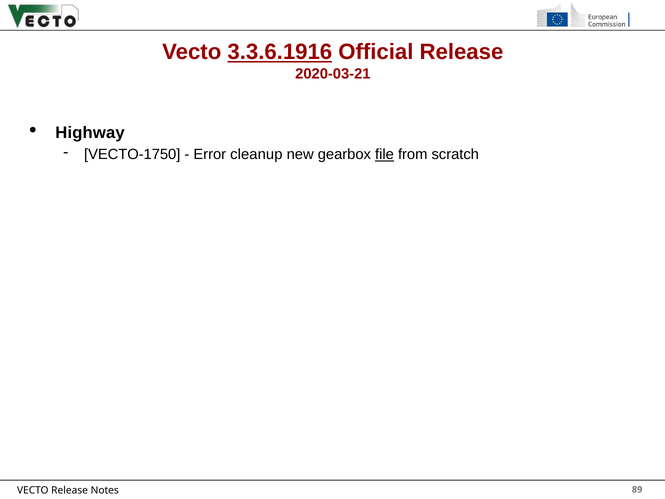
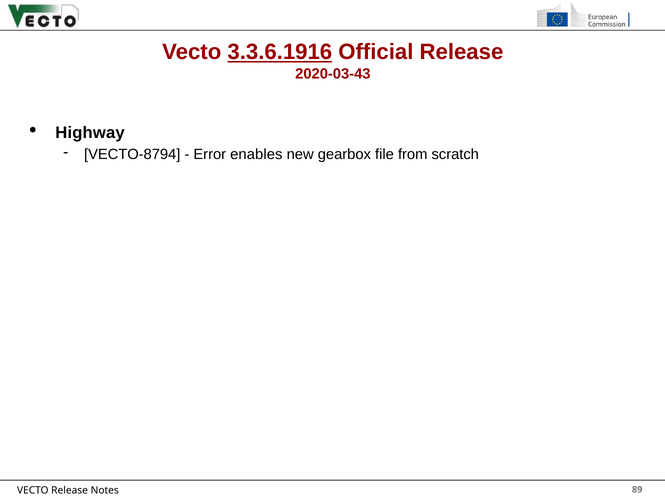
2020-03-21: 2020-03-21 -> 2020-03-43
VECTO-1750: VECTO-1750 -> VECTO-8794
cleanup: cleanup -> enables
file underline: present -> none
